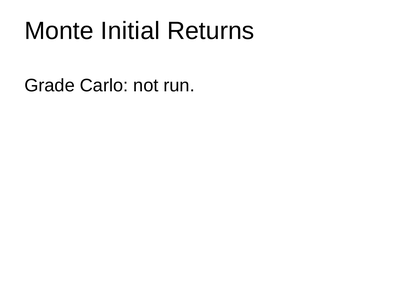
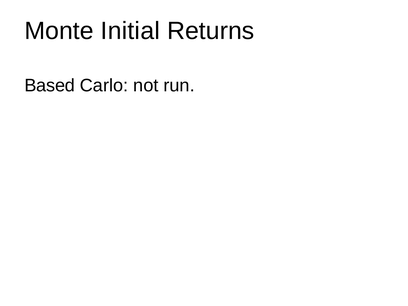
Grade: Grade -> Based
